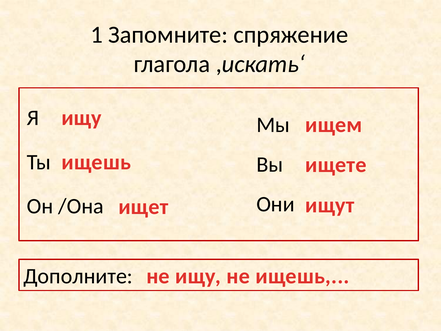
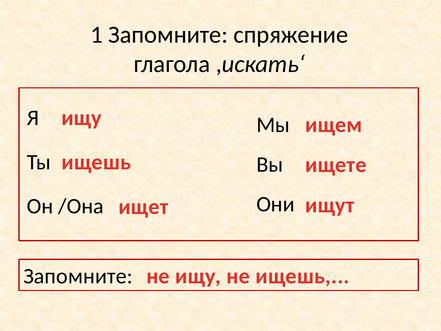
Дополните at (78, 276): Дополните -> Запомните
